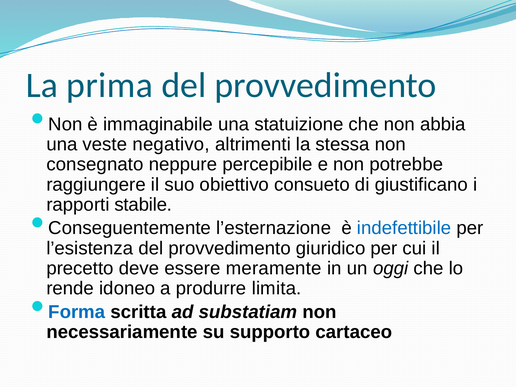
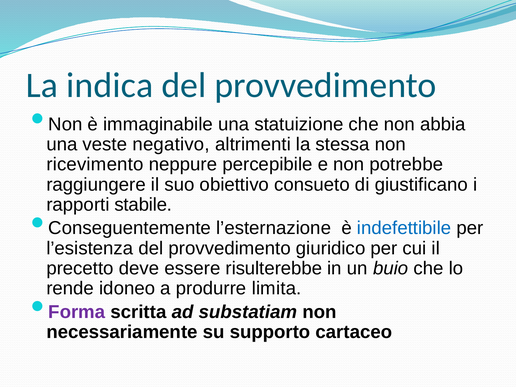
prima: prima -> indica
consegnato: consegnato -> ricevimento
meramente: meramente -> risulterebbe
oggi: oggi -> buio
Forma colour: blue -> purple
